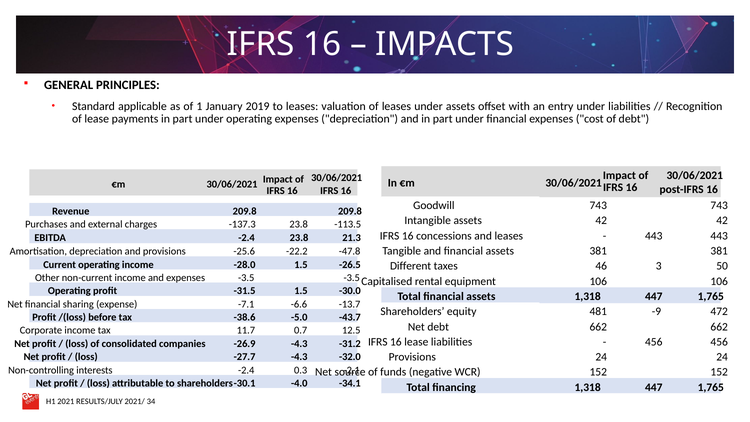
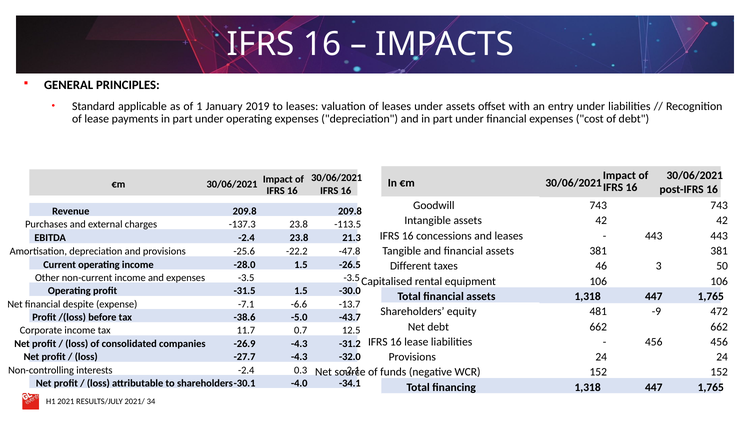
sharing: sharing -> despite
